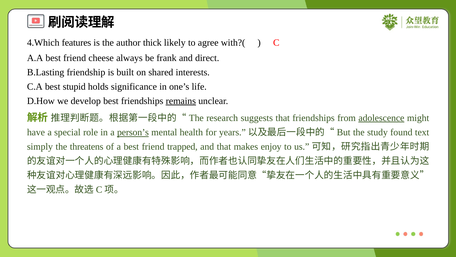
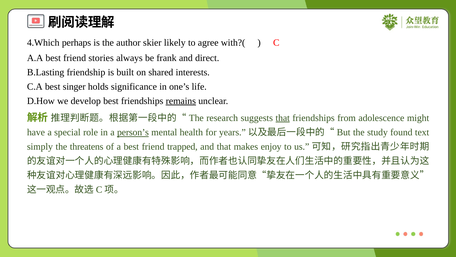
features: features -> perhaps
thick: thick -> skier
cheese: cheese -> stories
stupid: stupid -> singer
that at (283, 118) underline: none -> present
adolescence underline: present -> none
